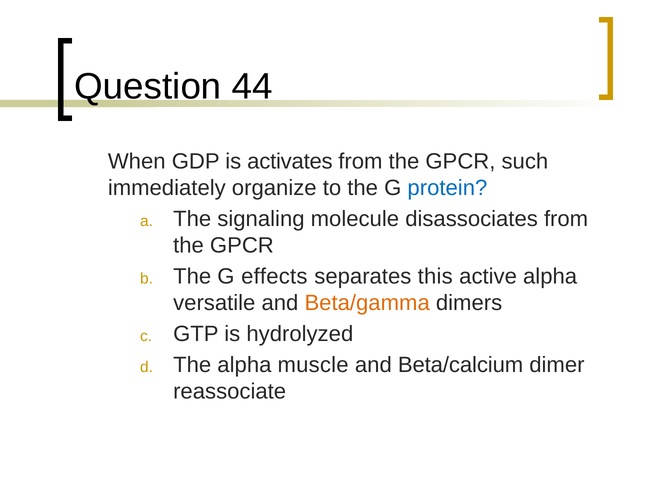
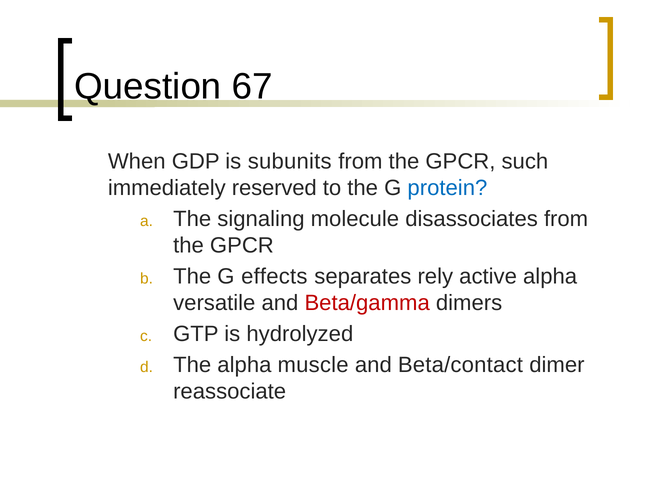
44: 44 -> 67
activates: activates -> subunits
organize: organize -> reserved
this: this -> rely
Beta/gamma colour: orange -> red
Beta/calcium: Beta/calcium -> Beta/contact
